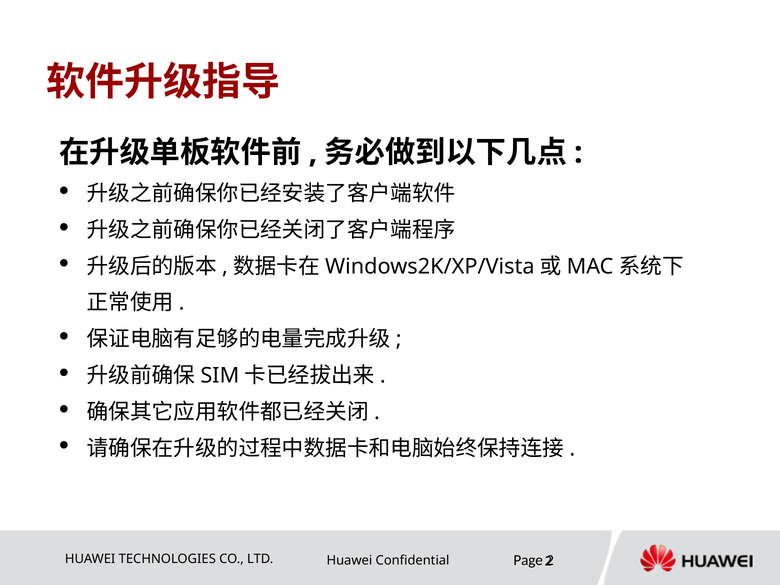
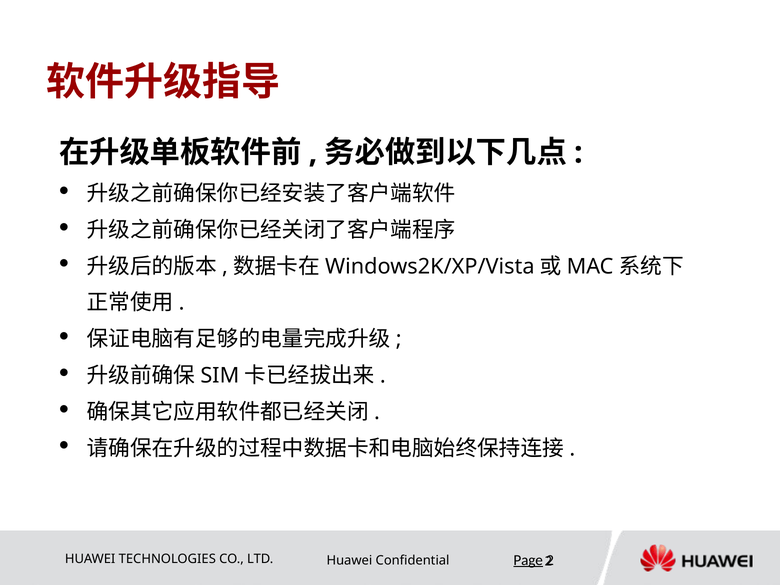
Page underline: none -> present
